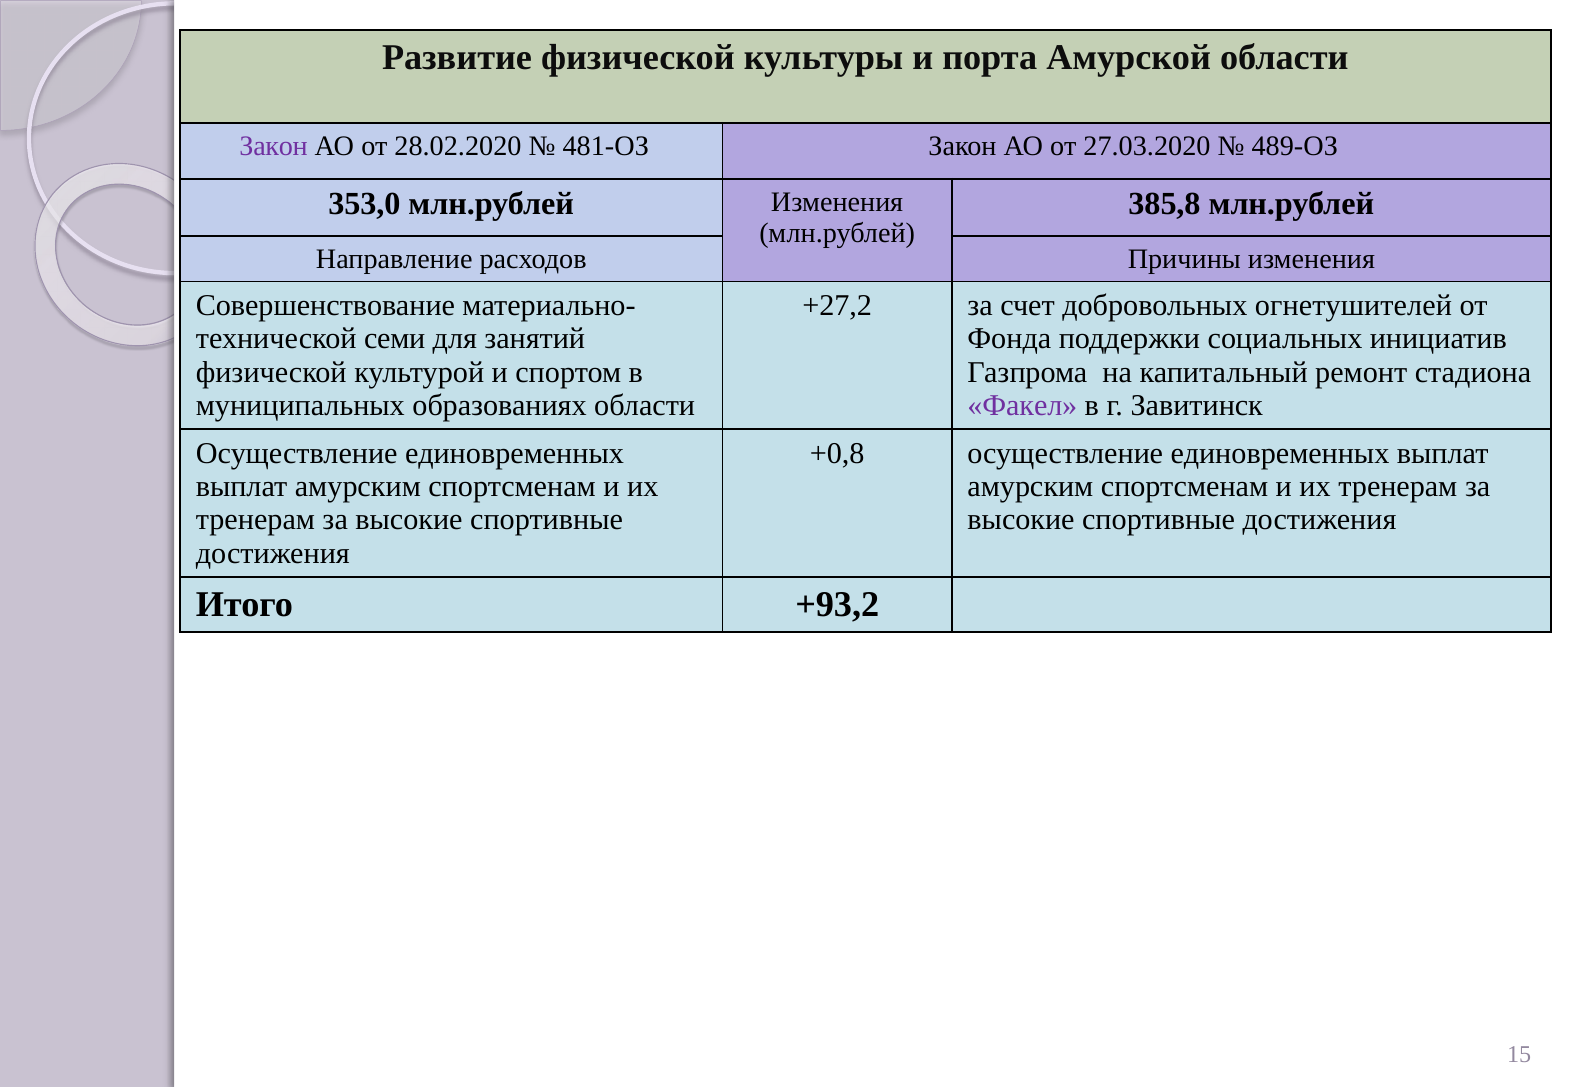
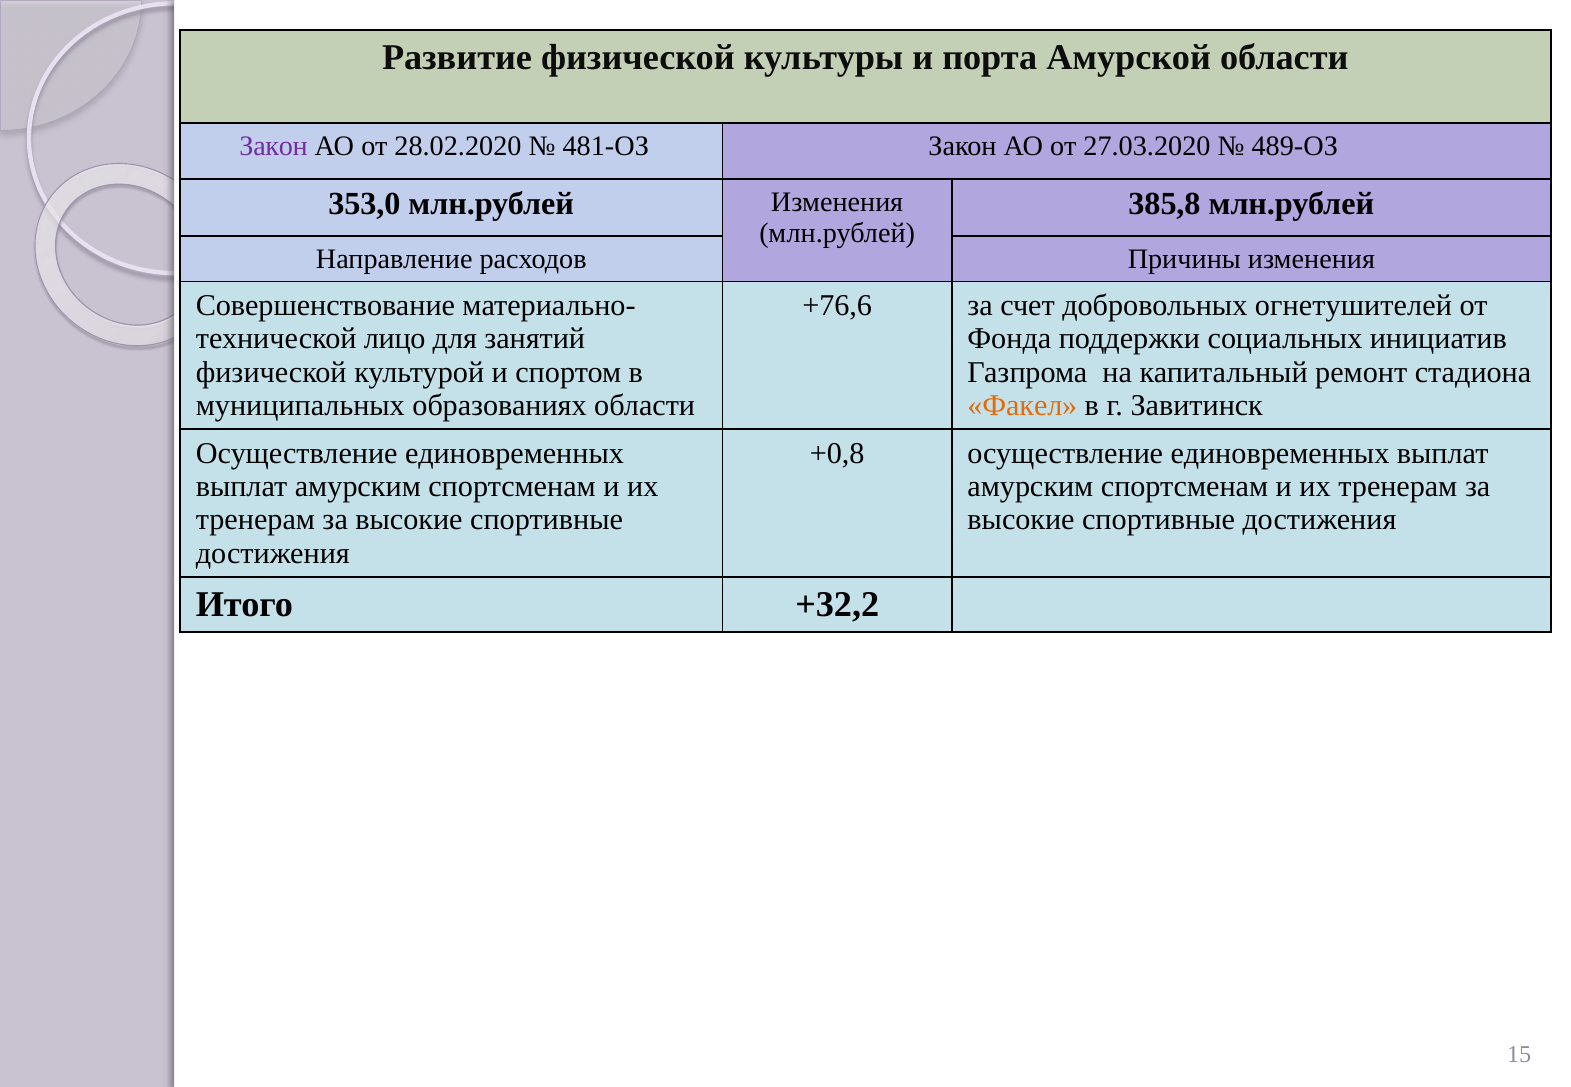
+27,2: +27,2 -> +76,6
семи: семи -> лицо
Факел colour: purple -> orange
+93,2: +93,2 -> +32,2
